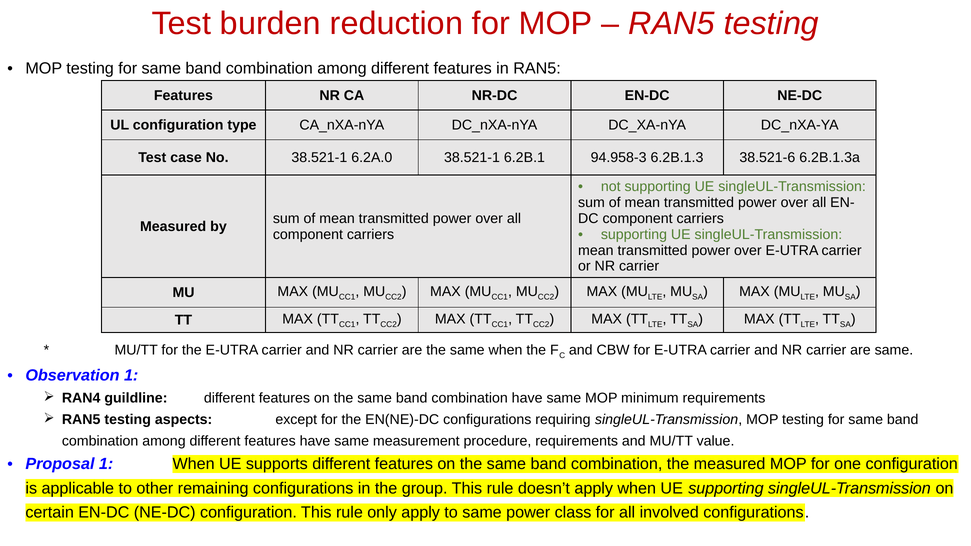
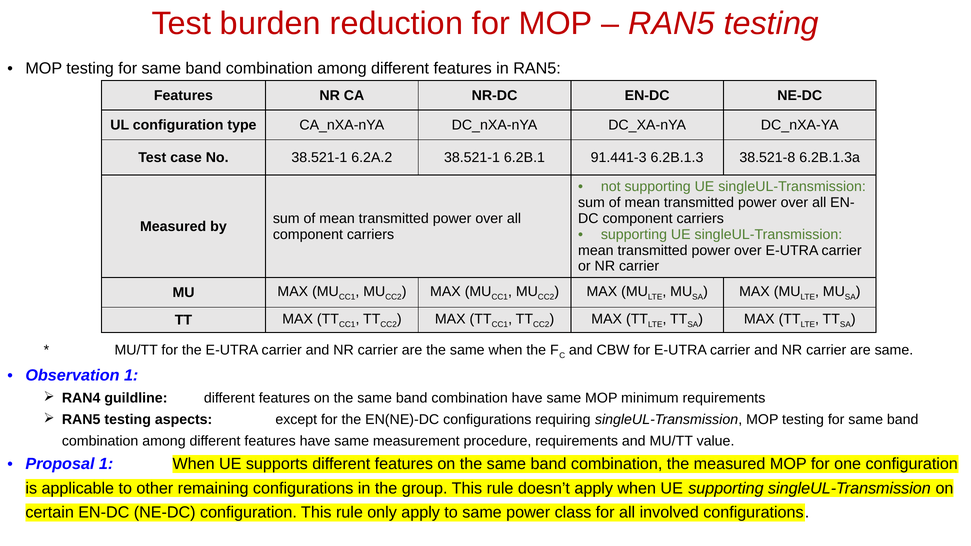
6.2A.0: 6.2A.0 -> 6.2A.2
94.958-3: 94.958-3 -> 91.441-3
38.521-6: 38.521-6 -> 38.521-8
